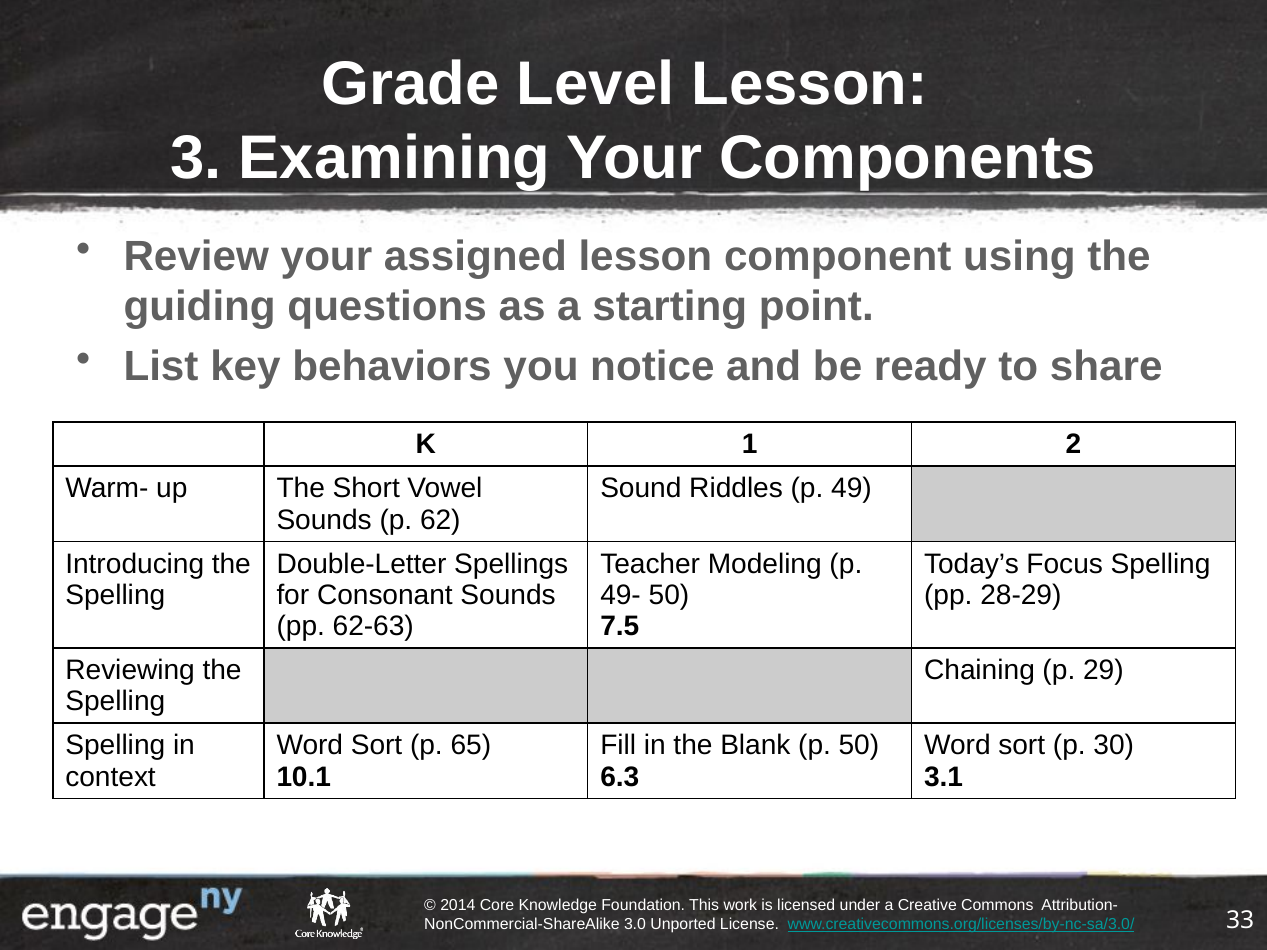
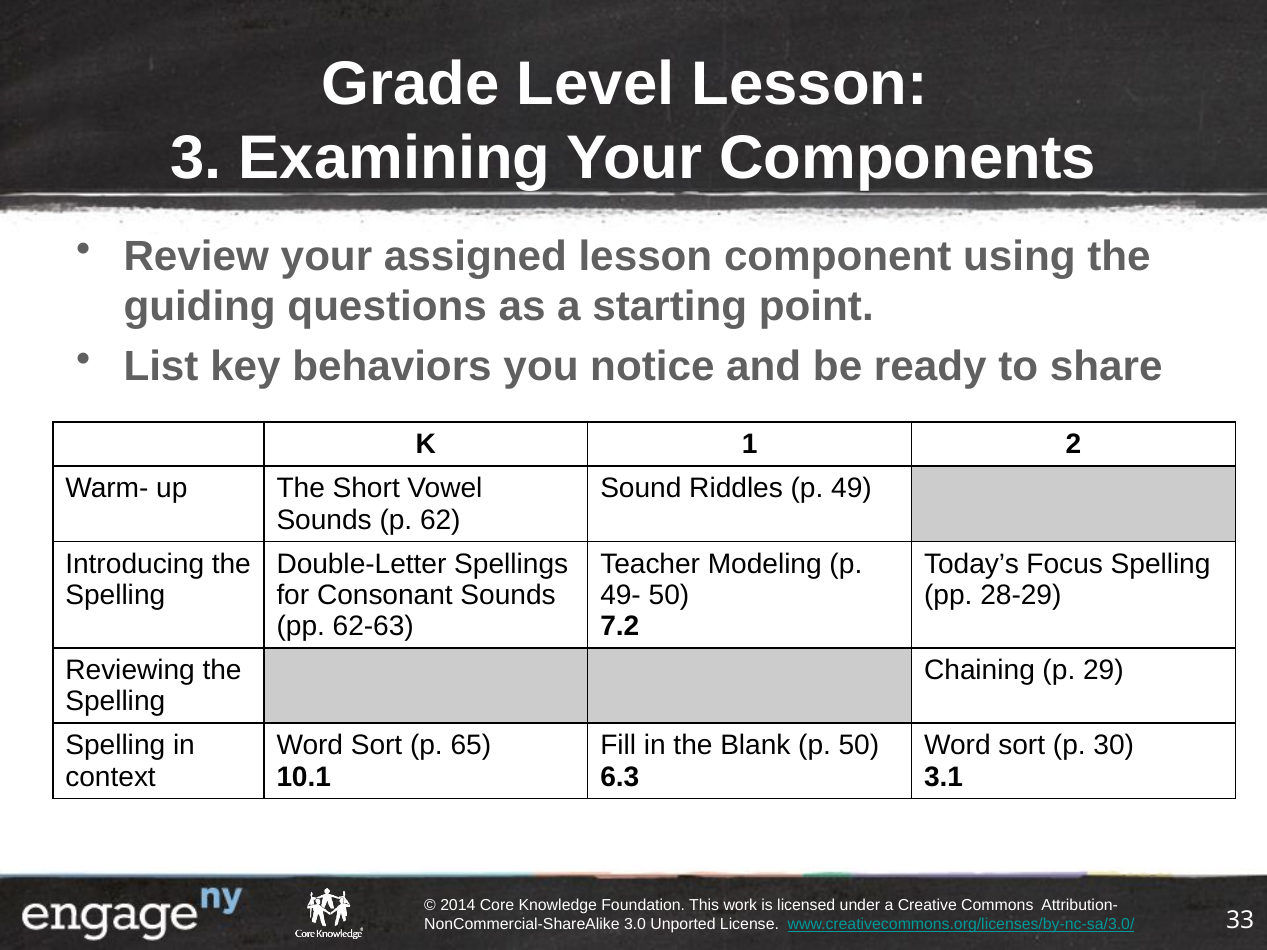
7.5: 7.5 -> 7.2
